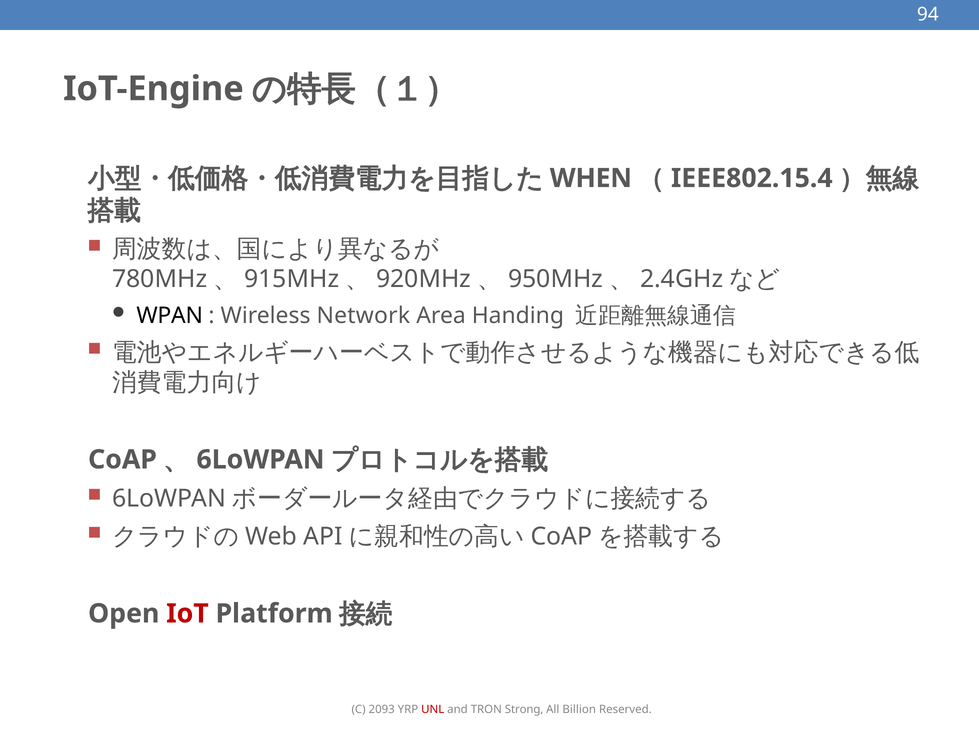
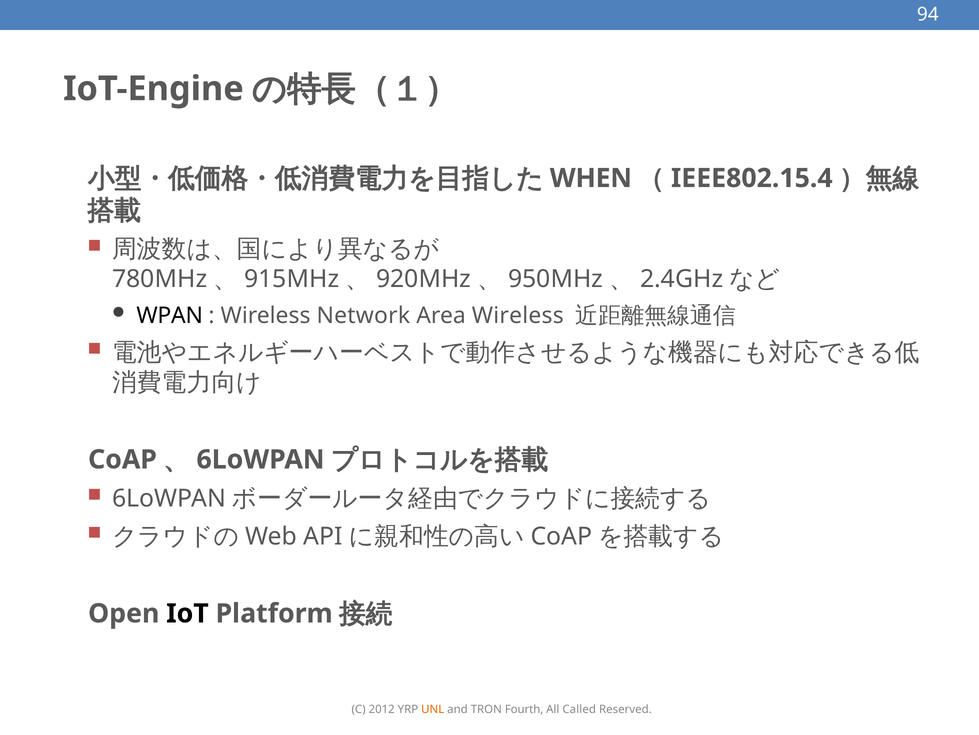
Area Handing: Handing -> Wireless
IoT colour: red -> black
2093: 2093 -> 2012
UNL colour: red -> orange
Strong: Strong -> Fourth
Billion: Billion -> Called
